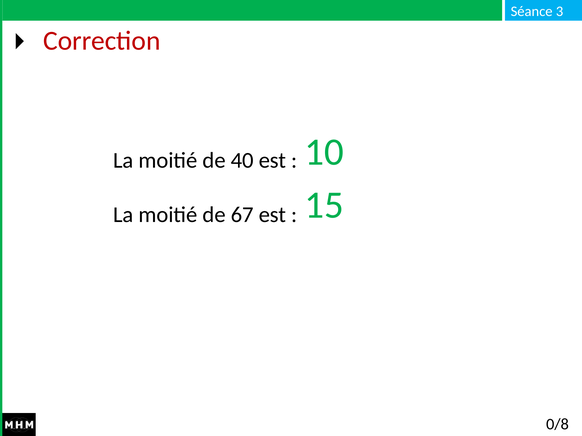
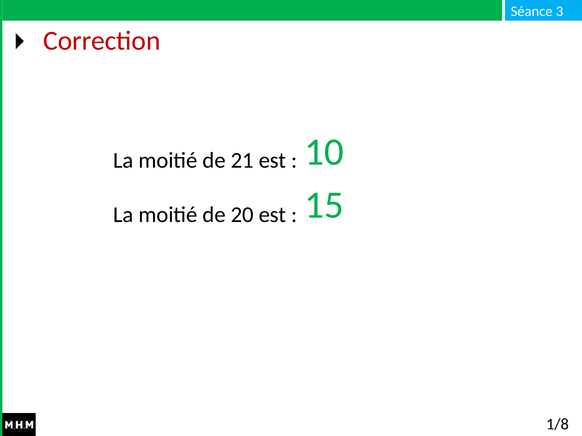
40: 40 -> 21
67: 67 -> 20
0/8: 0/8 -> 1/8
